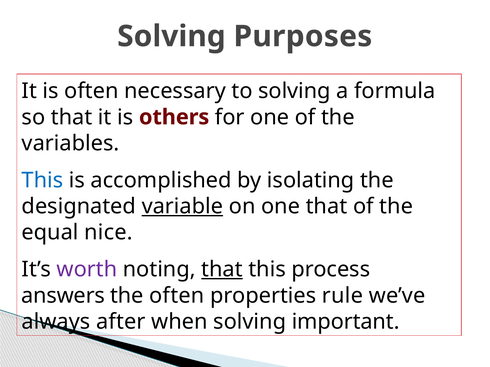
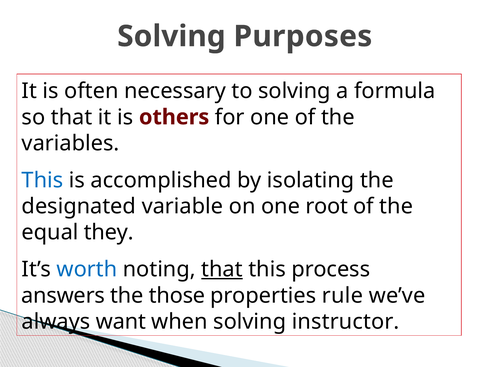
variable underline: present -> none
one that: that -> root
nice: nice -> they
worth colour: purple -> blue
the often: often -> those
after: after -> want
important: important -> instructor
